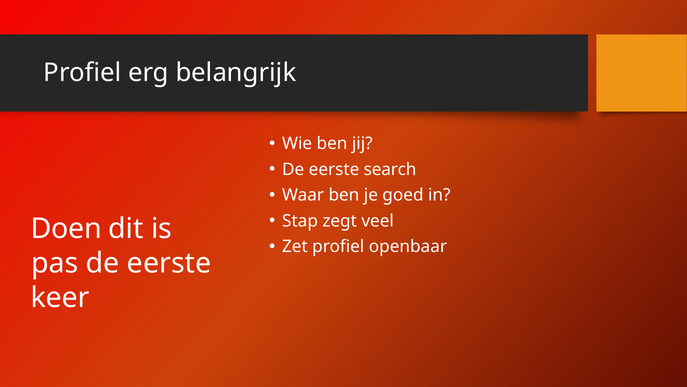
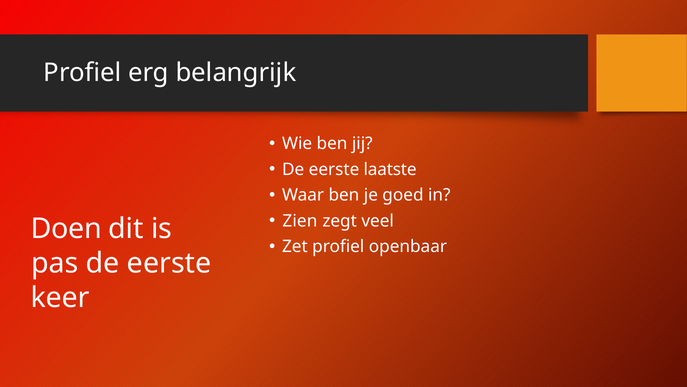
search: search -> laatste
Stap: Stap -> Zien
